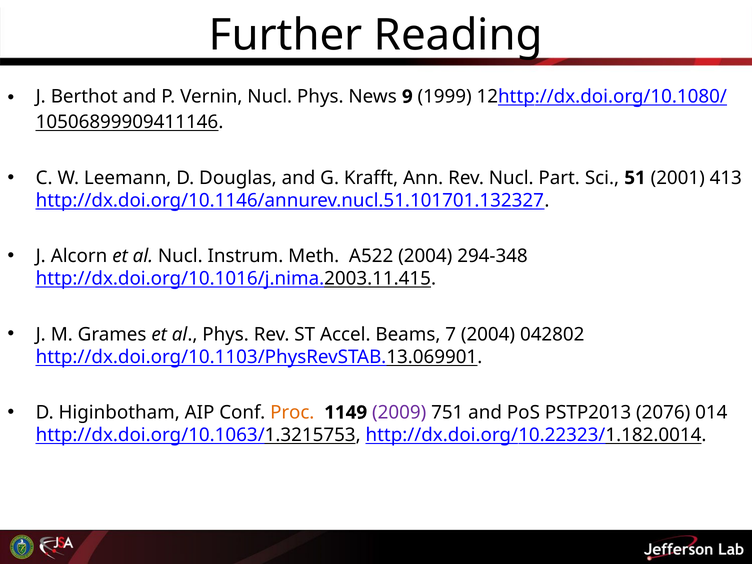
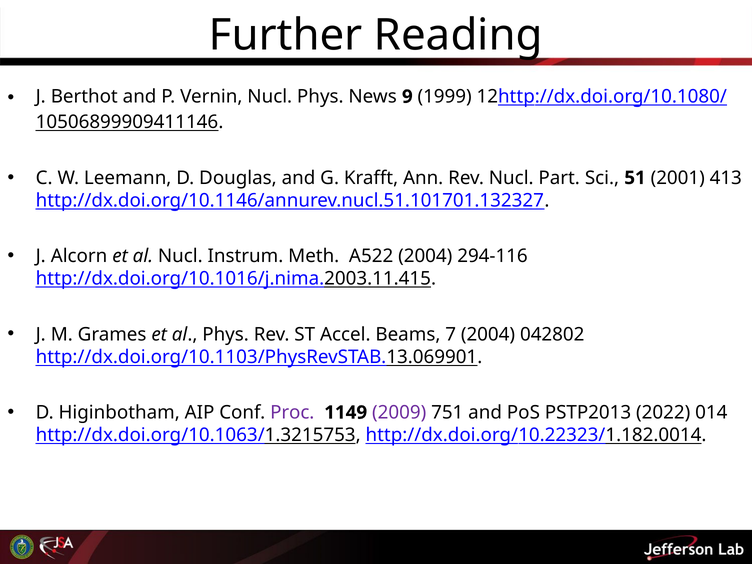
294-348: 294-348 -> 294-116
Proc colour: orange -> purple
2076: 2076 -> 2022
